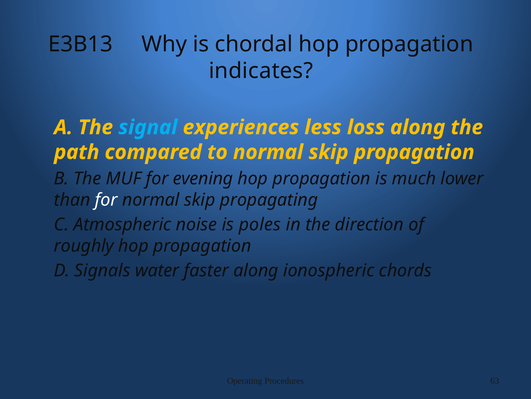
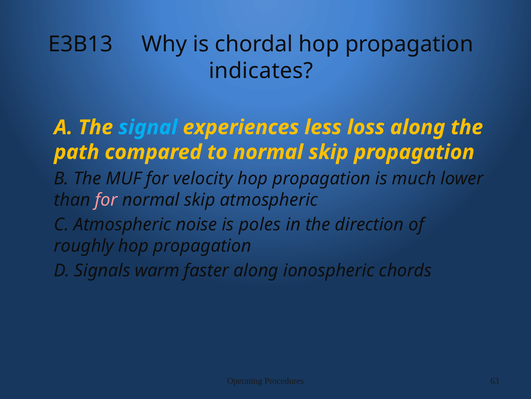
evening: evening -> velocity
for at (106, 200) colour: white -> pink
skip propagating: propagating -> atmospheric
water: water -> warm
